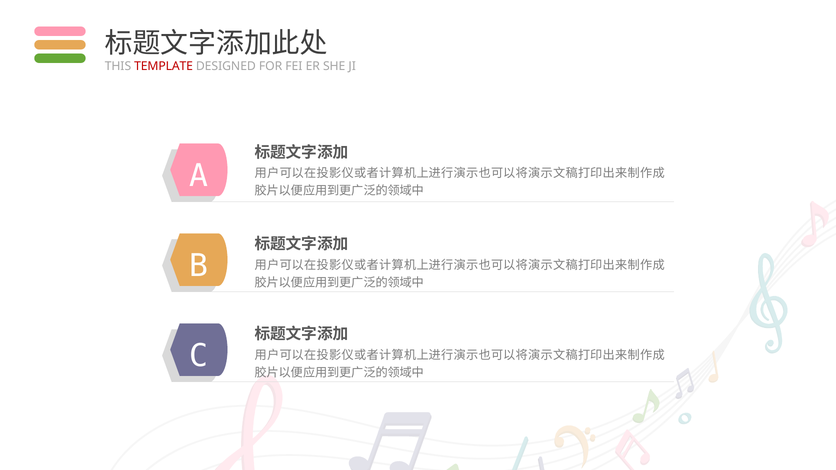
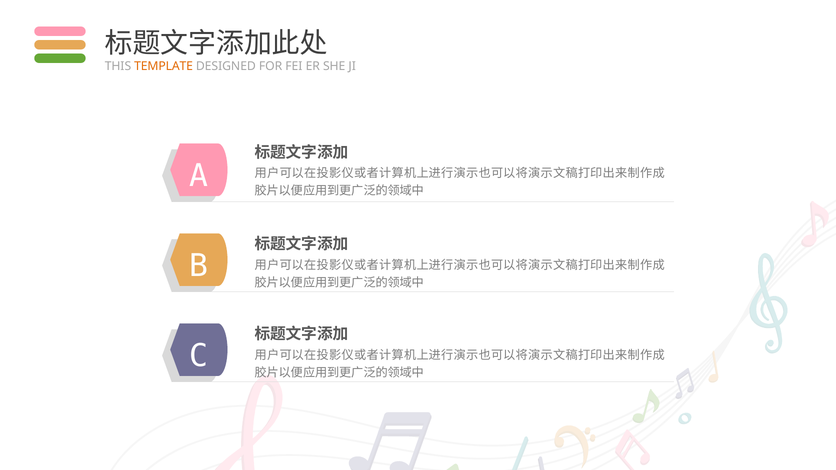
TEMPLATE colour: red -> orange
